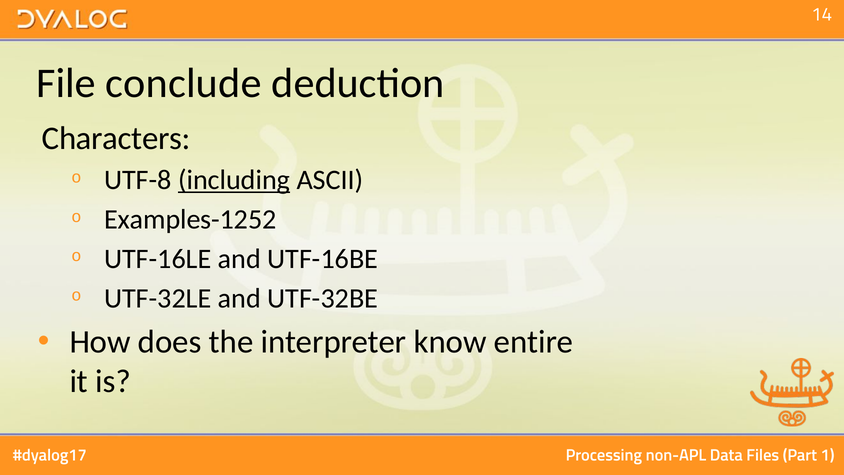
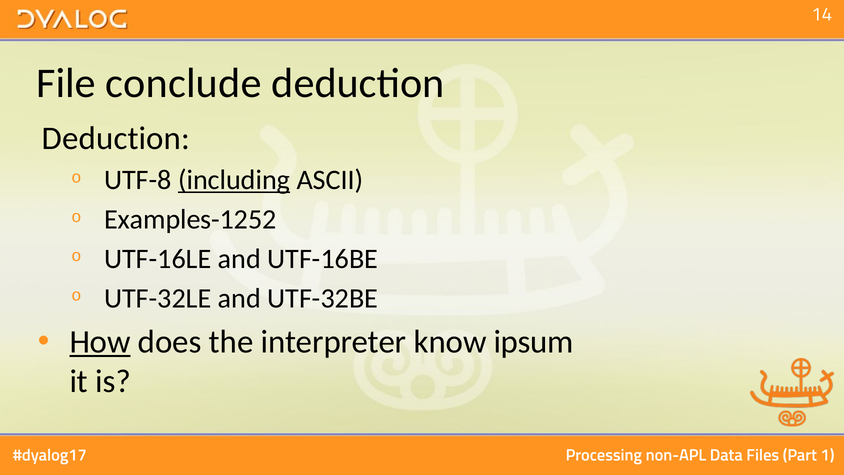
Characters at (116, 138): Characters -> Deduction
How underline: none -> present
entire: entire -> ipsum
